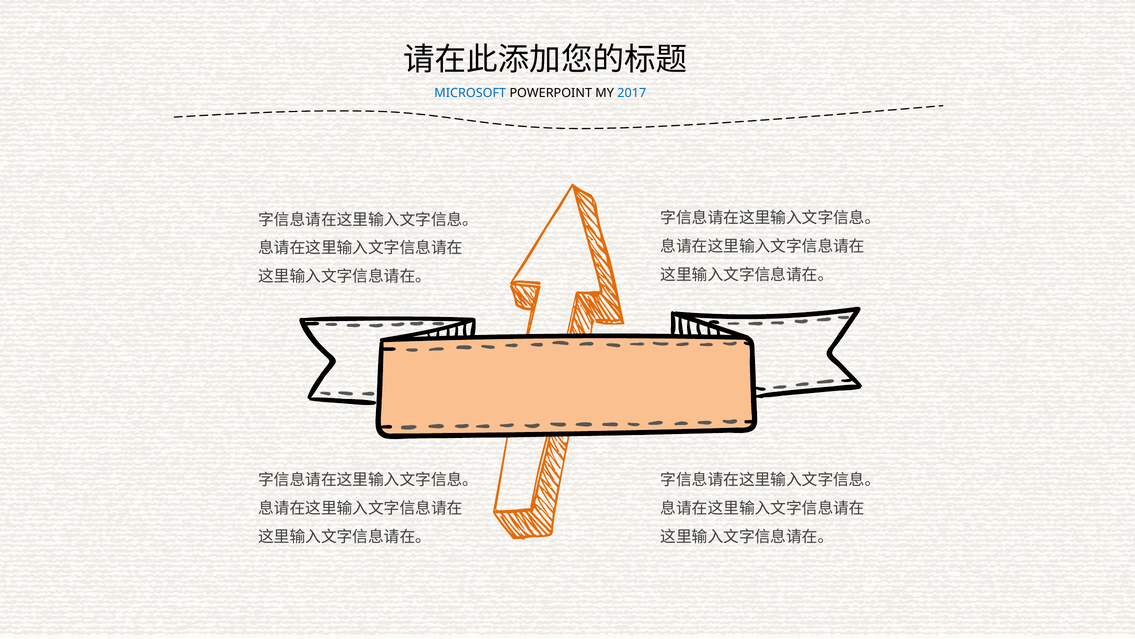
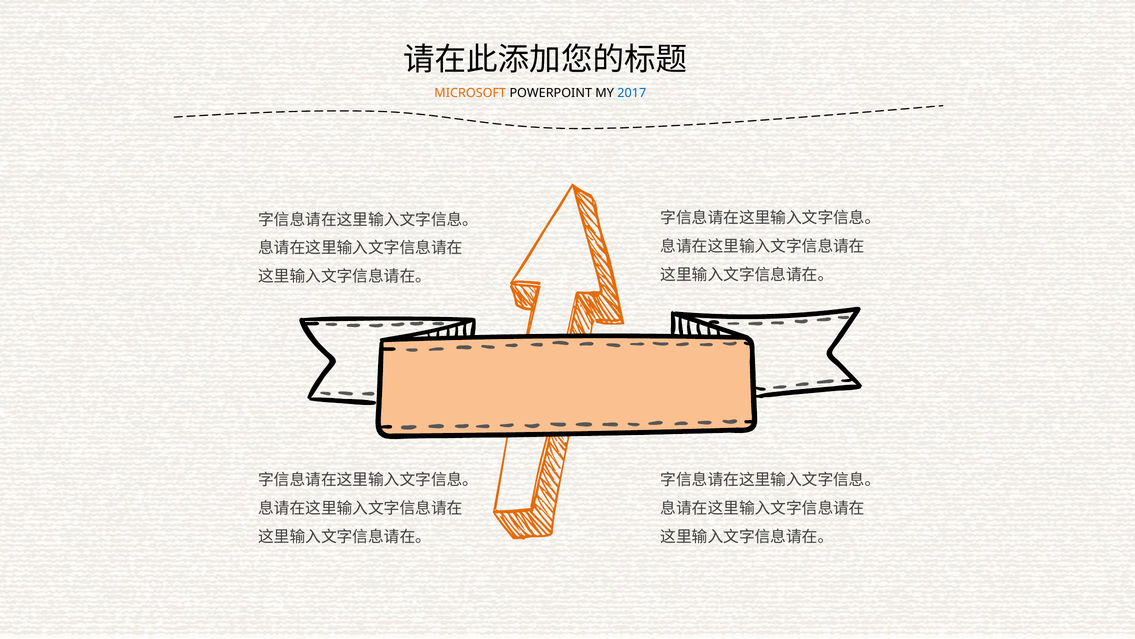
MICROSOFT colour: blue -> orange
